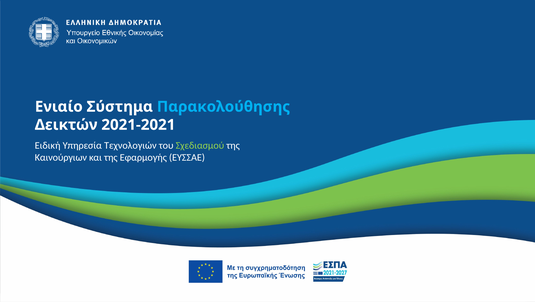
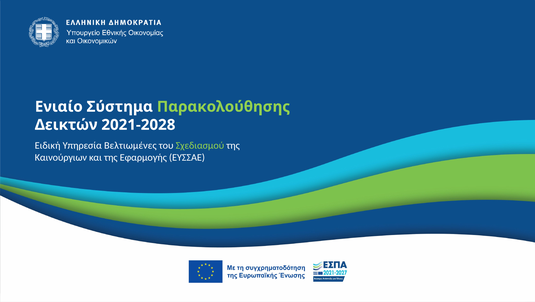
Παρακολούθησης colour: light blue -> light green
2021-2021: 2021-2021 -> 2021-2028
Τεχνολογιών: Τεχνολογιών -> Βελτιωμένες
